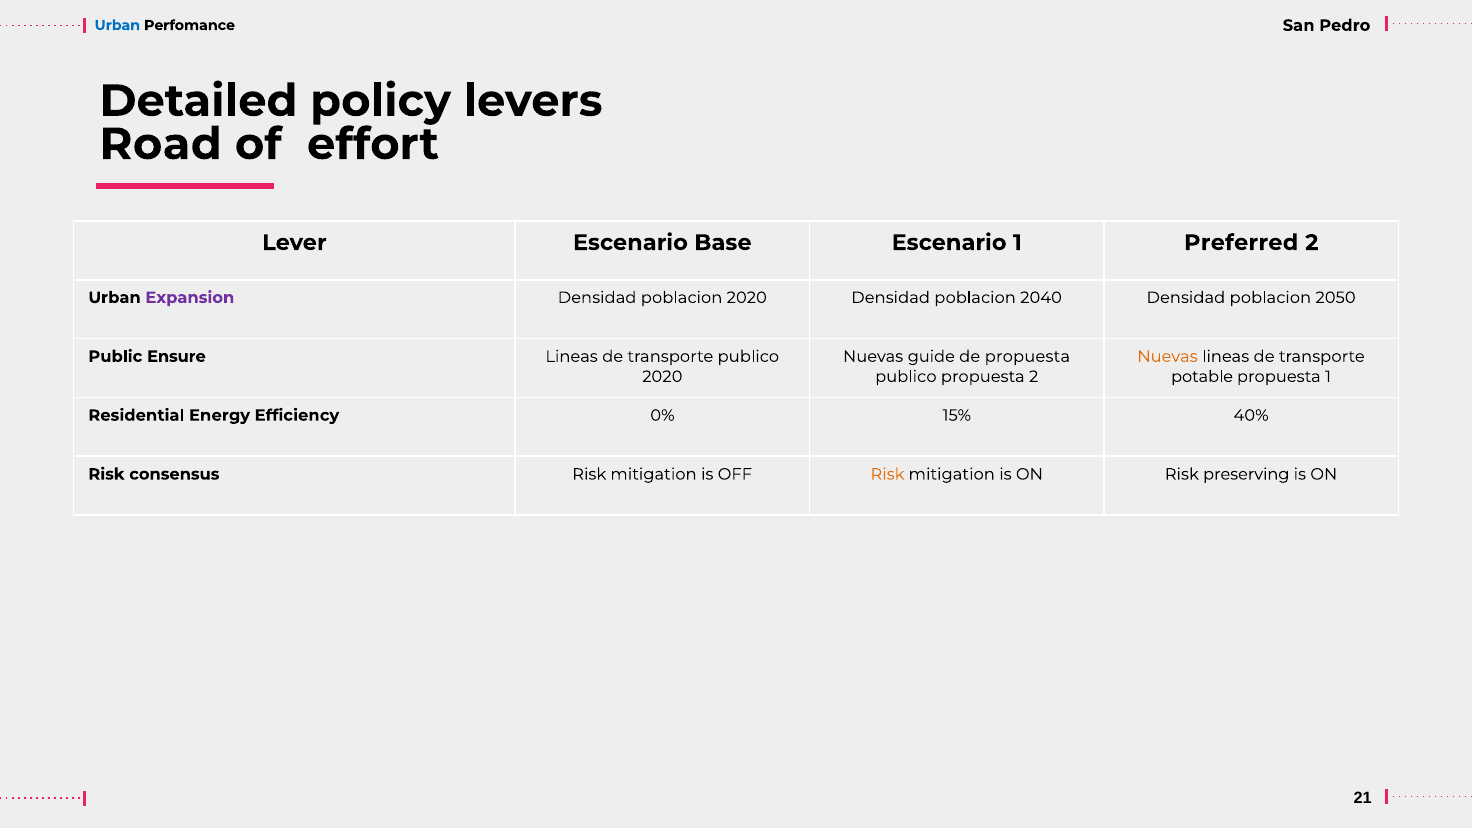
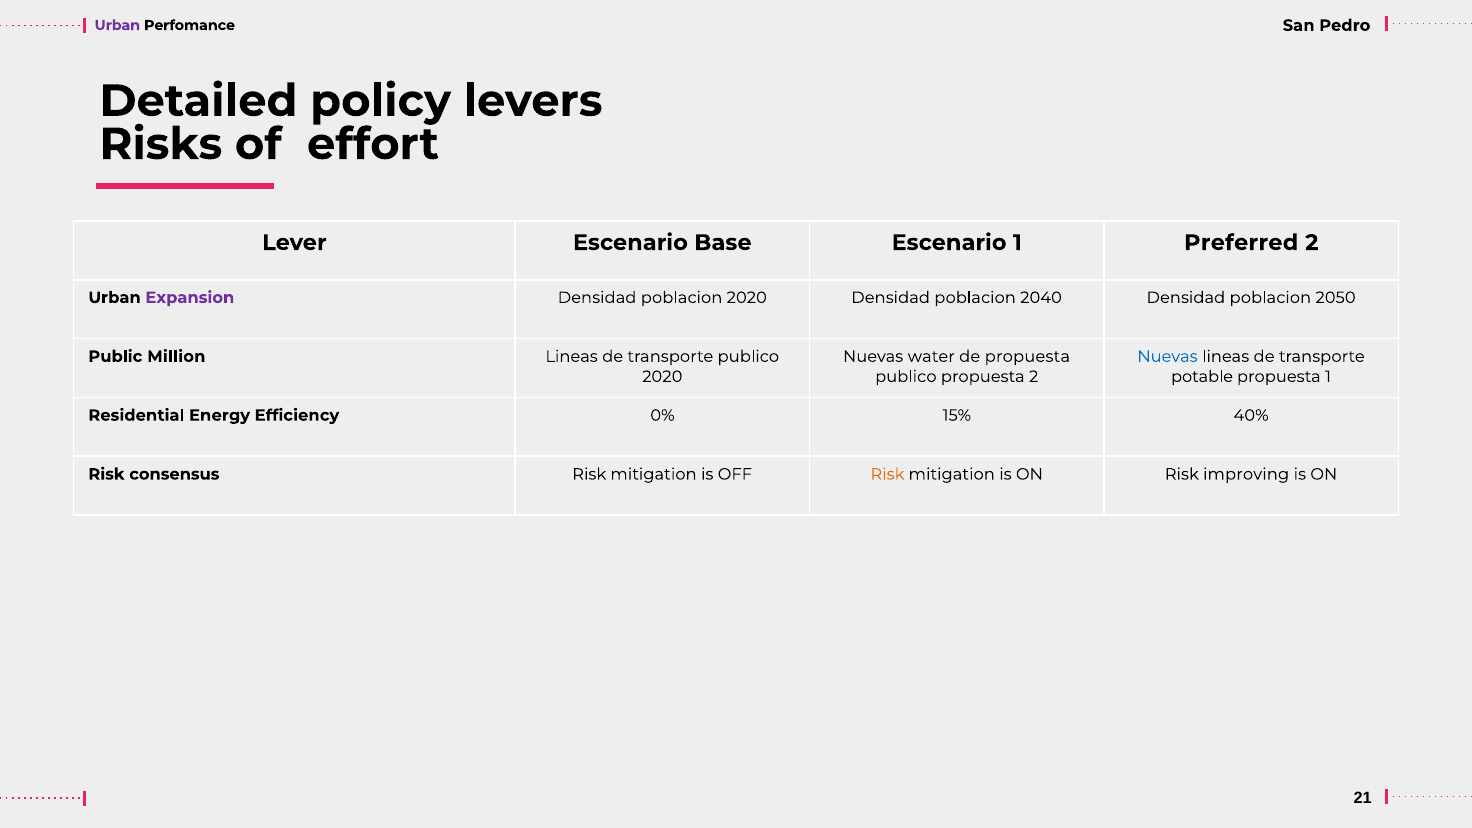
Urban at (117, 25) colour: blue -> purple
Road: Road -> Risks
Ensure: Ensure -> Million
guide: guide -> water
Nuevas at (1168, 356) colour: orange -> blue
preserving: preserving -> improving
